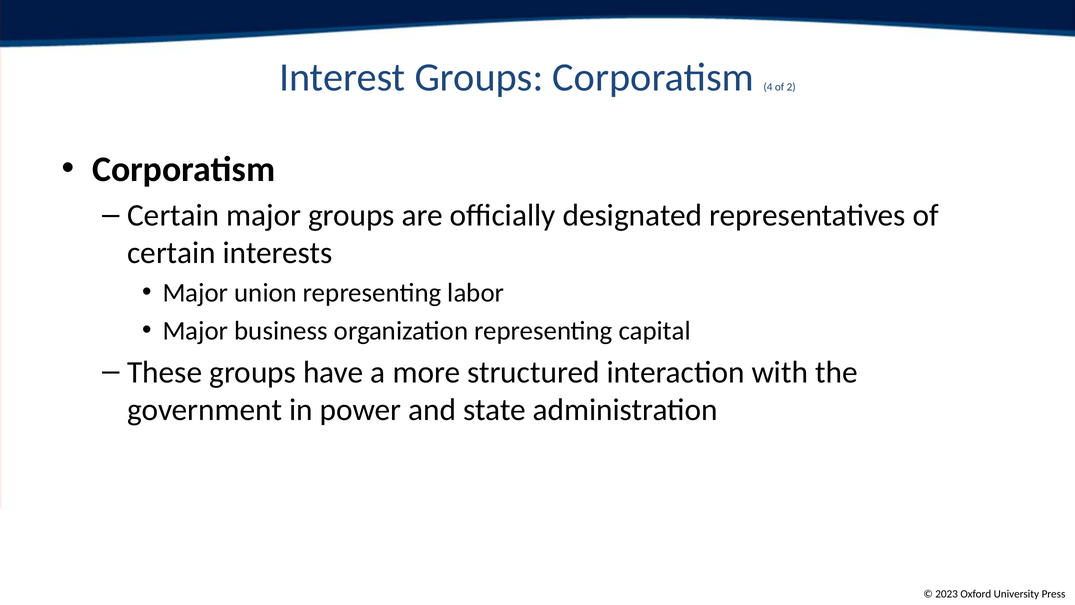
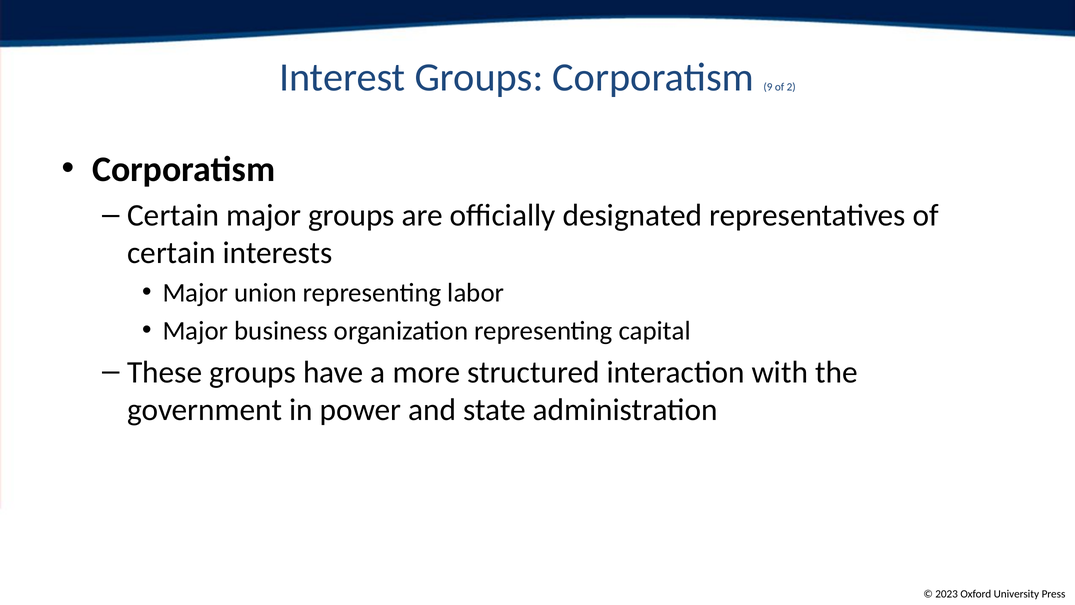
4: 4 -> 9
